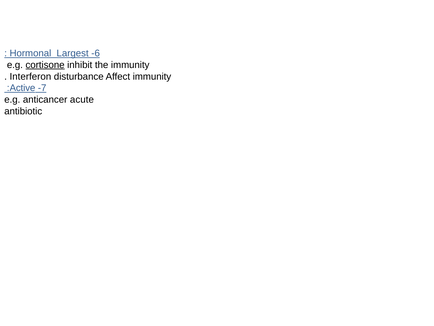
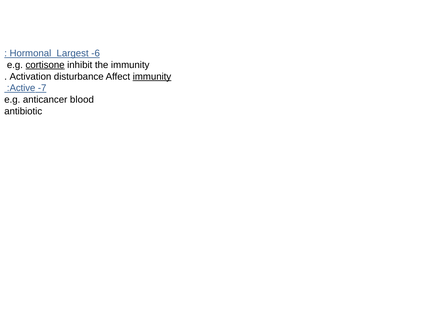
Interferon: Interferon -> Activation
immunity at (152, 76) underline: none -> present
acute: acute -> blood
